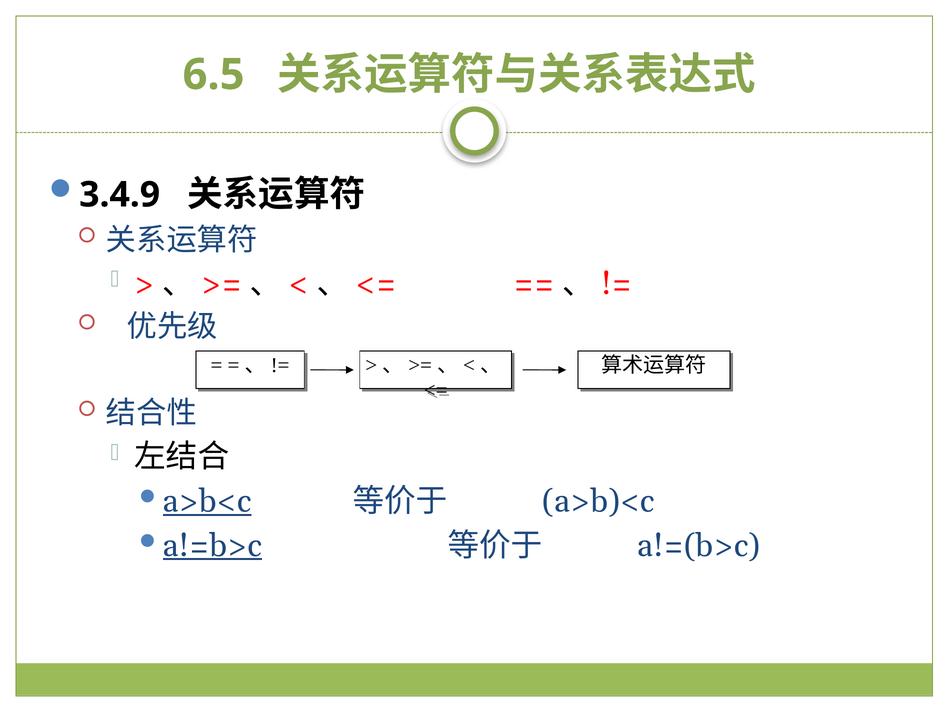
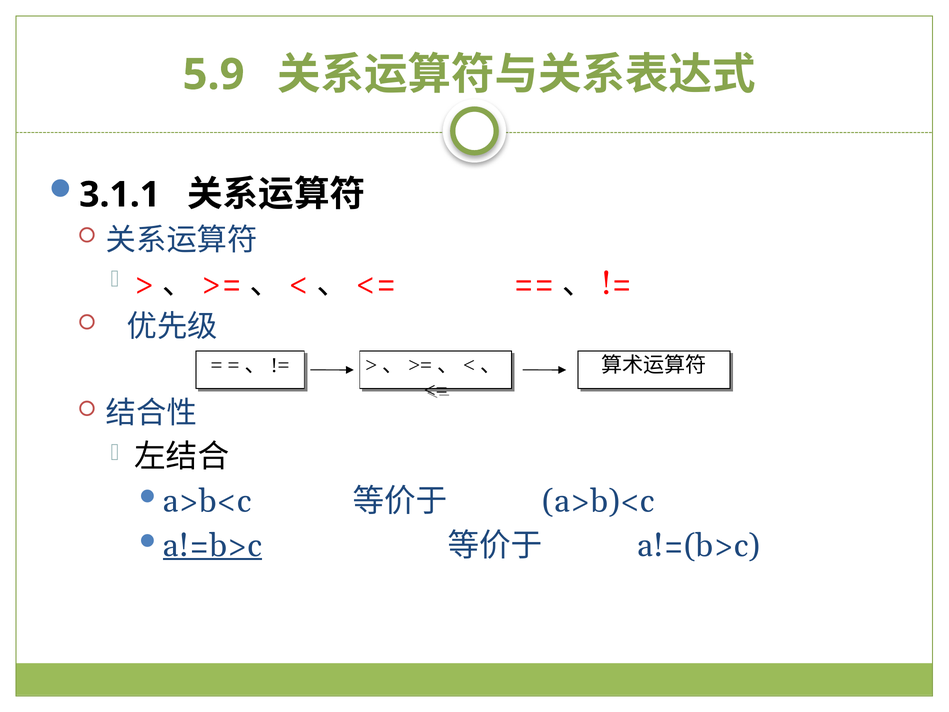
6.5: 6.5 -> 5.9
3.4.9: 3.4.9 -> 3.1.1
a>b<c underline: present -> none
